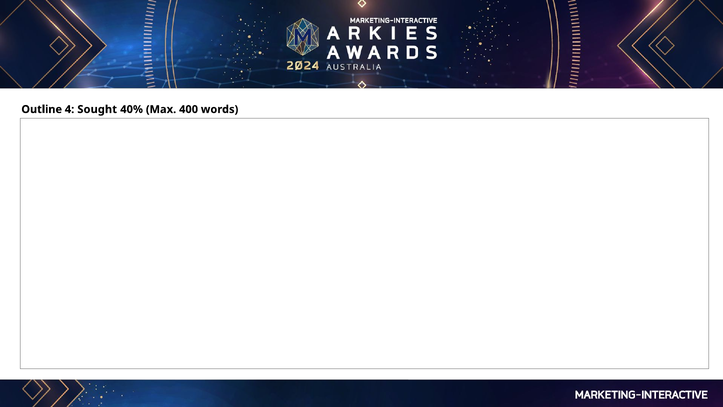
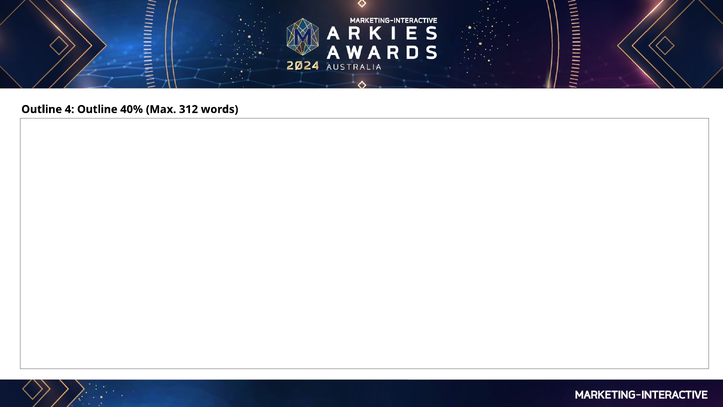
4 Sought: Sought -> Outline
400: 400 -> 312
